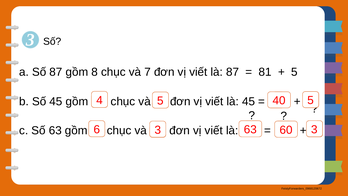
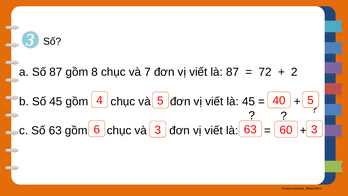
81: 81 -> 72
5 at (294, 72): 5 -> 2
